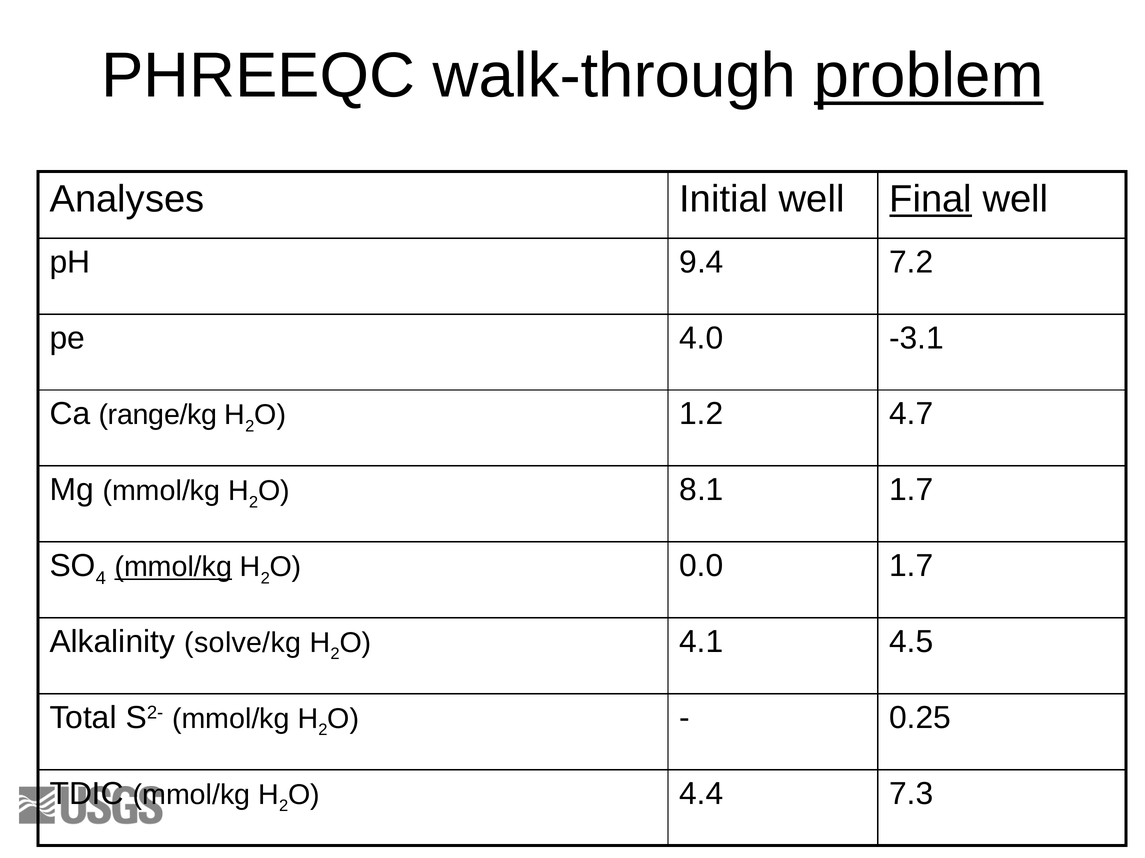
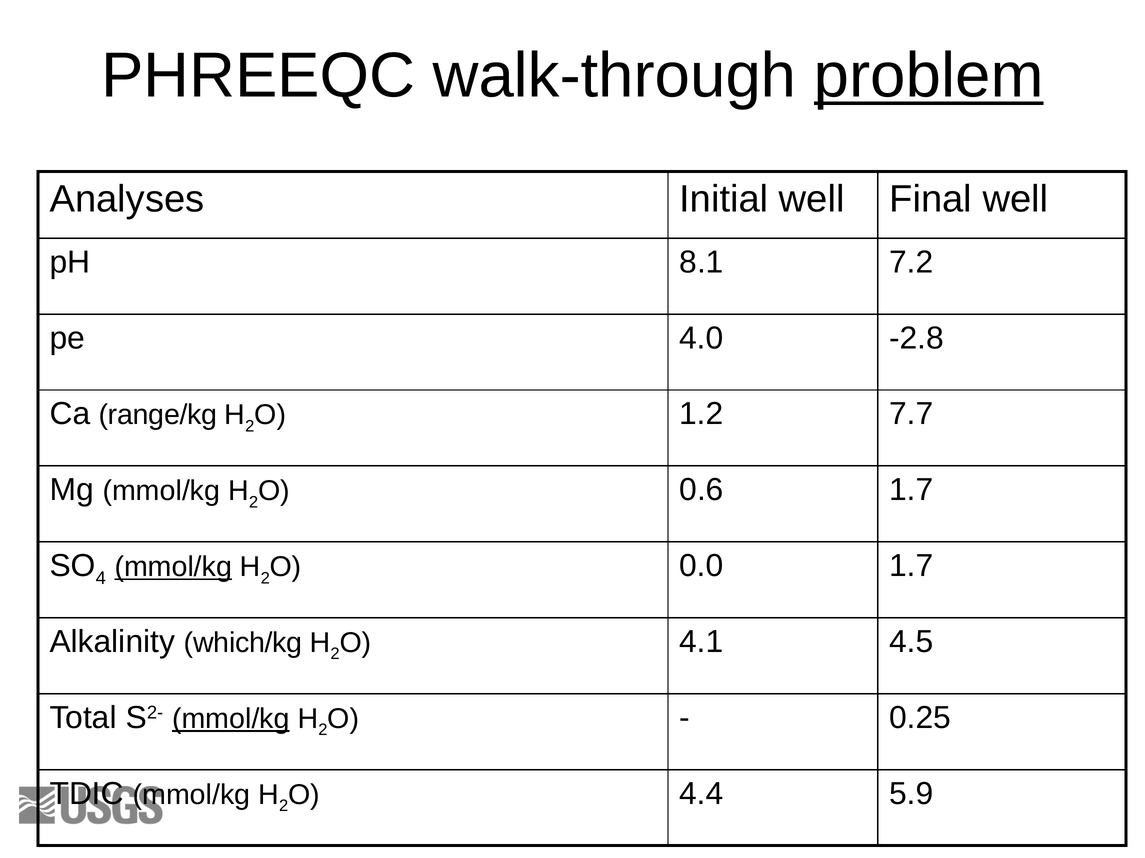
Final underline: present -> none
9.4: 9.4 -> 8.1
-3.1: -3.1 -> -2.8
4.7: 4.7 -> 7.7
8.1: 8.1 -> 0.6
solve/kg: solve/kg -> which/kg
mmol/kg at (231, 719) underline: none -> present
7.3: 7.3 -> 5.9
